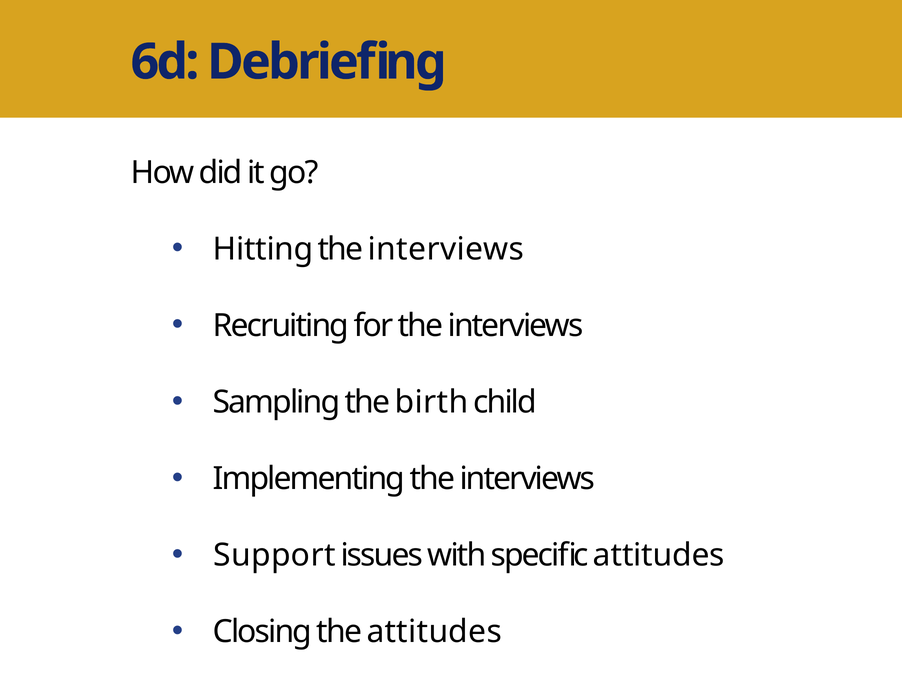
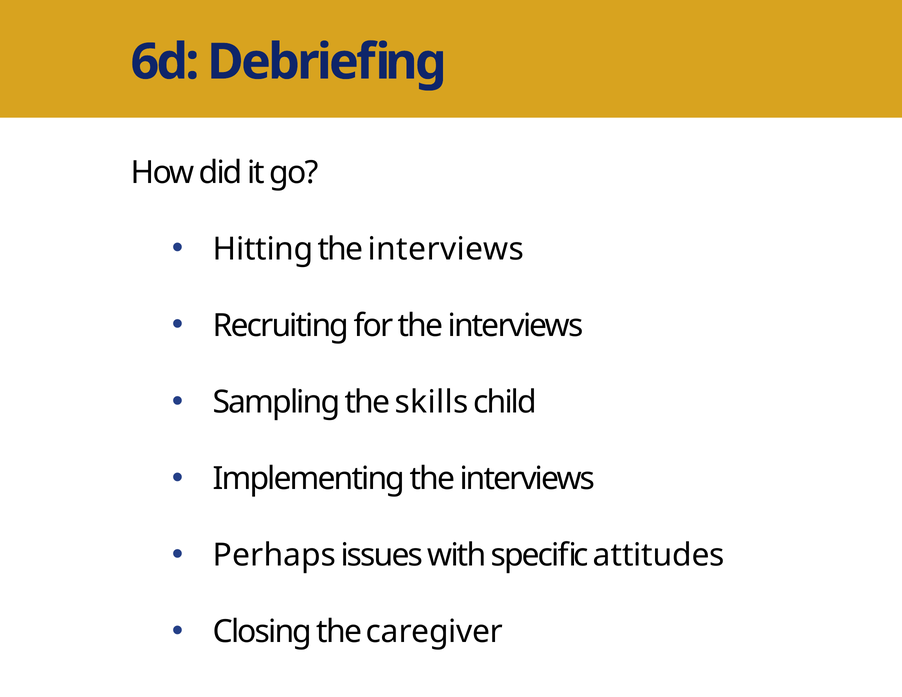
birth: birth -> skills
Support: Support -> Perhaps
the attitudes: attitudes -> caregiver
